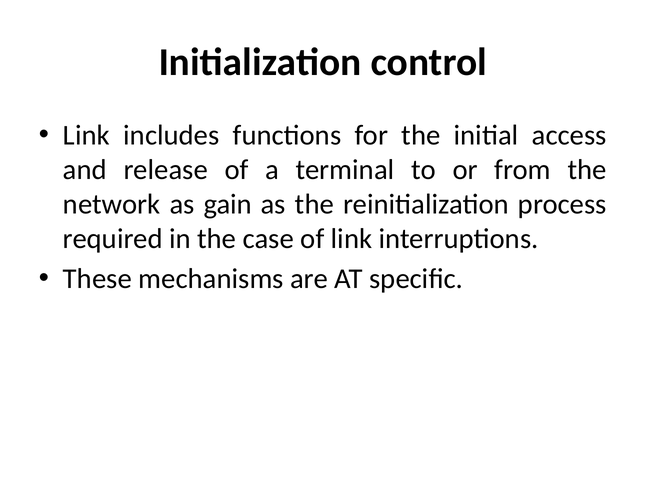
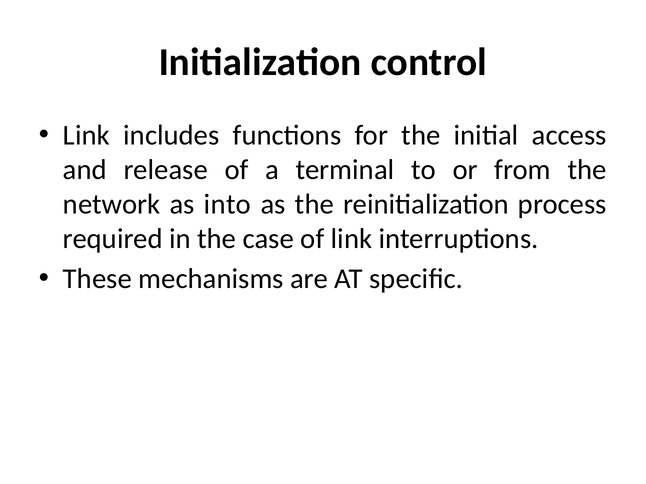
gain: gain -> into
